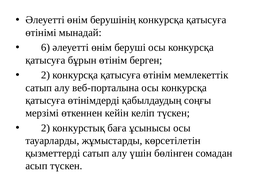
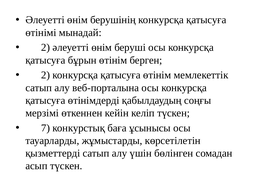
6 at (46, 47): 6 -> 2
2 at (46, 128): 2 -> 7
